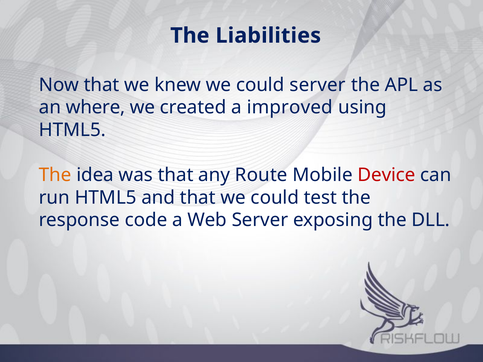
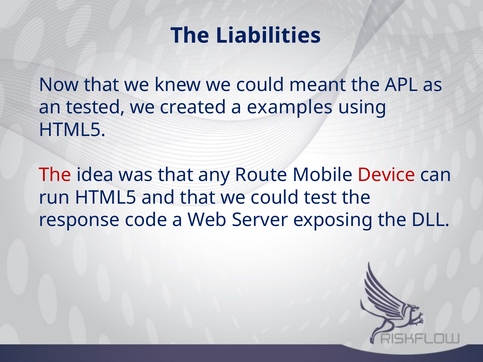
could server: server -> meant
where: where -> tested
improved: improved -> examples
The at (55, 175) colour: orange -> red
